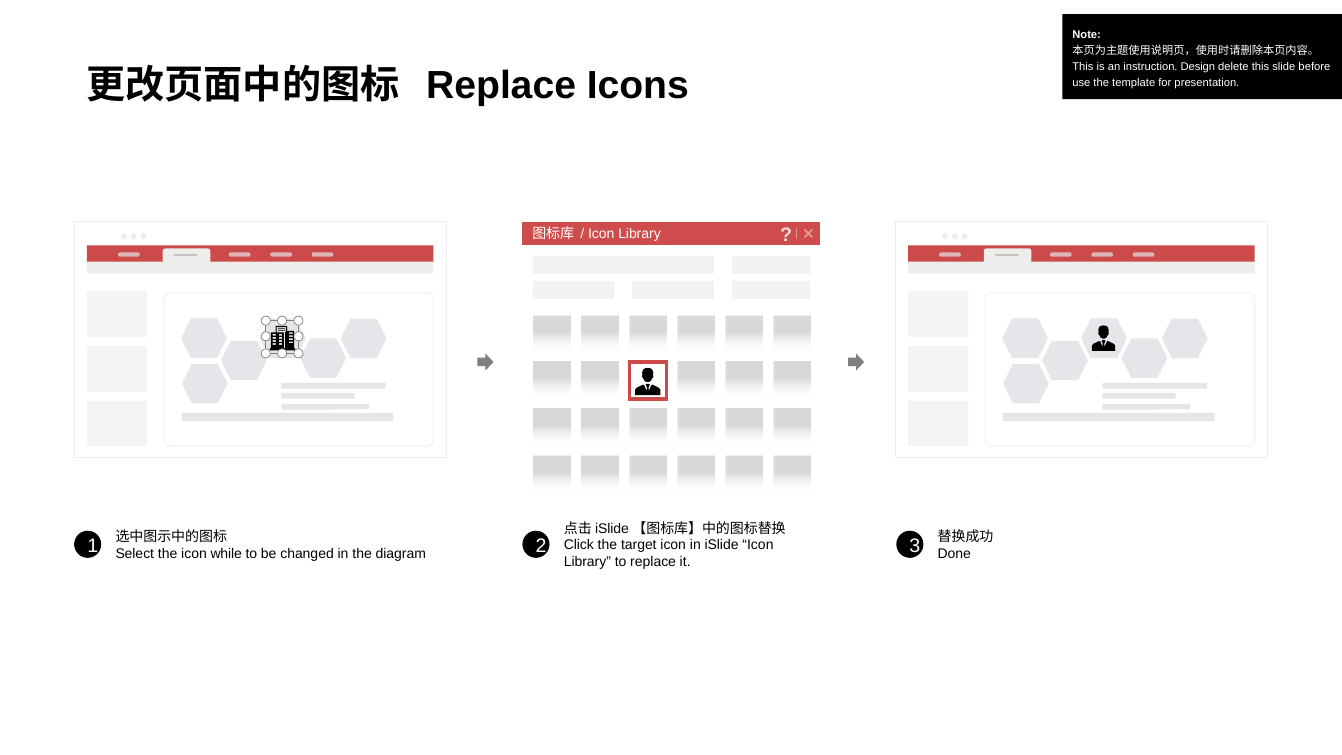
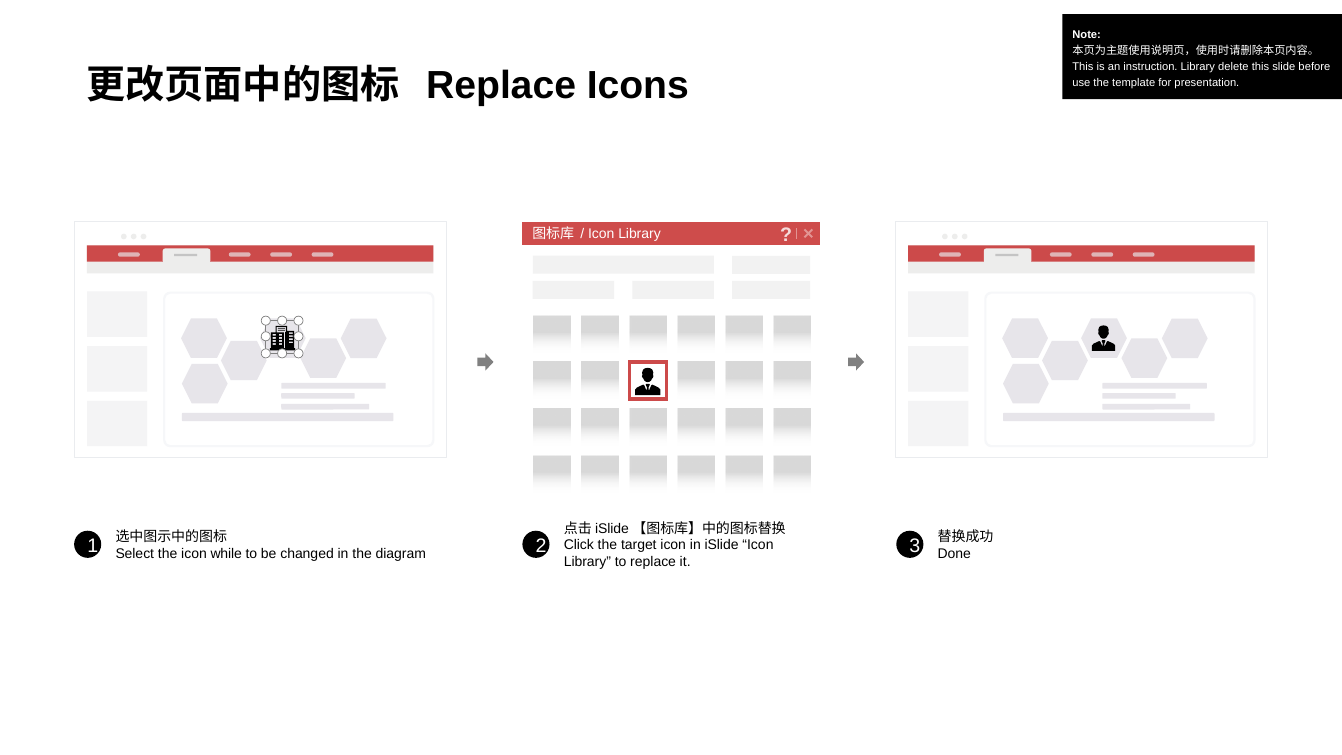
instruction Design: Design -> Library
